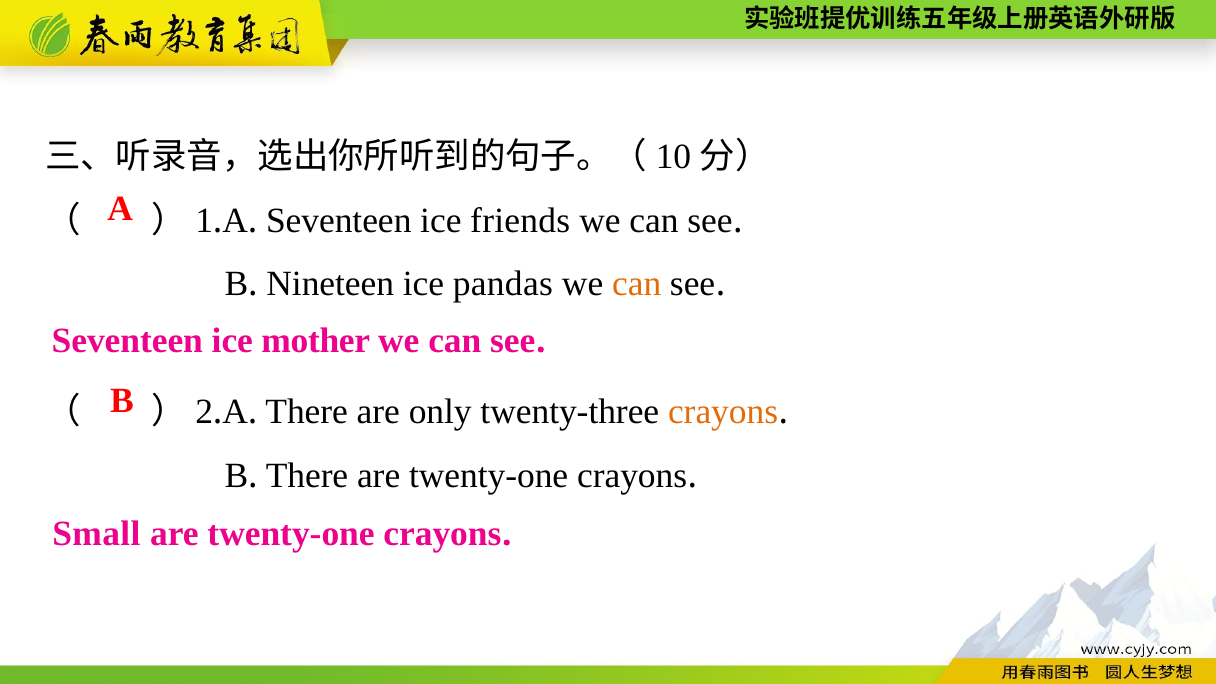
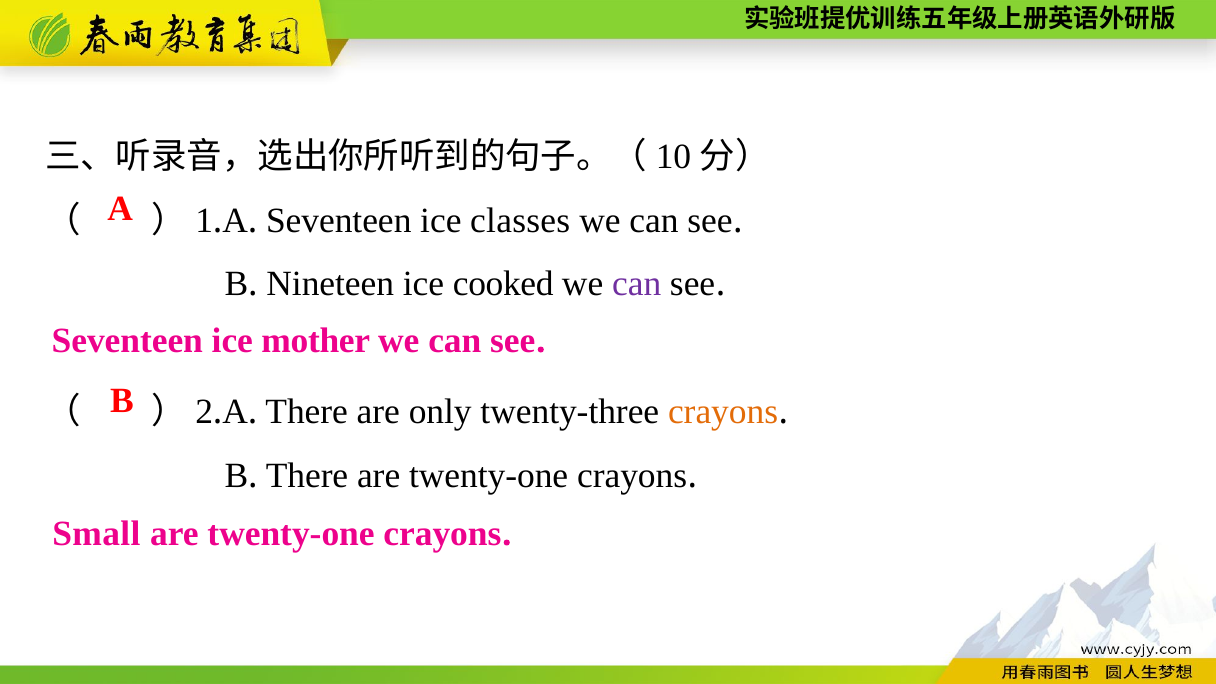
friends: friends -> classes
pandas: pandas -> cooked
can at (637, 284) colour: orange -> purple
